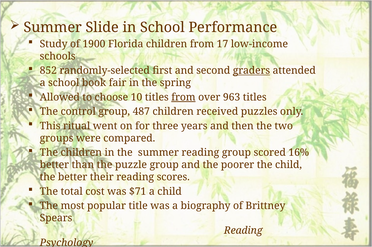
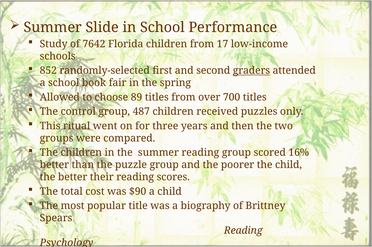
1900: 1900 -> 7642
10: 10 -> 89
from at (183, 97) underline: present -> none
963: 963 -> 700
$71: $71 -> $90
